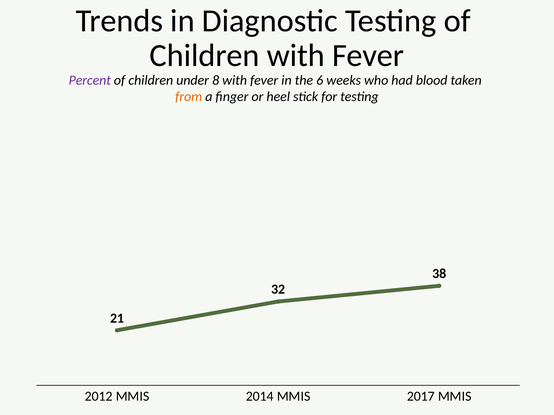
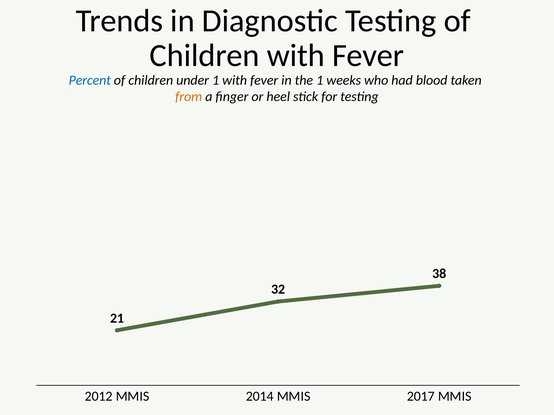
Percent colour: purple -> blue
under 8: 8 -> 1
the 6: 6 -> 1
